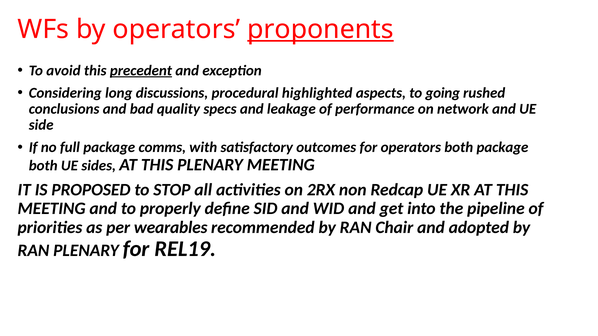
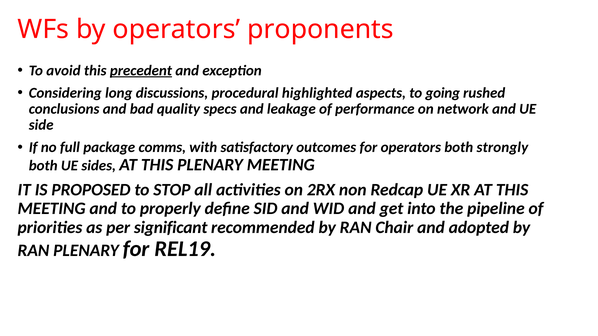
proponents underline: present -> none
both package: package -> strongly
wearables: wearables -> significant
